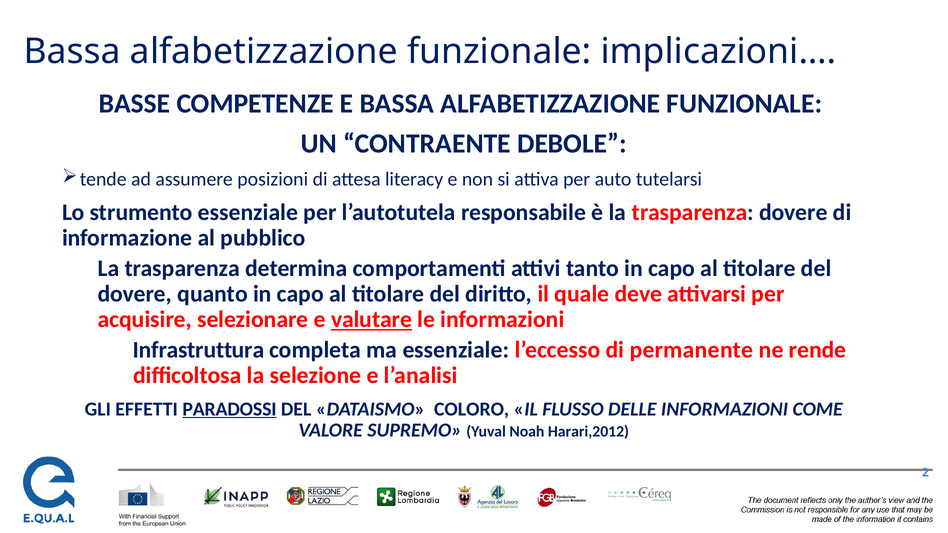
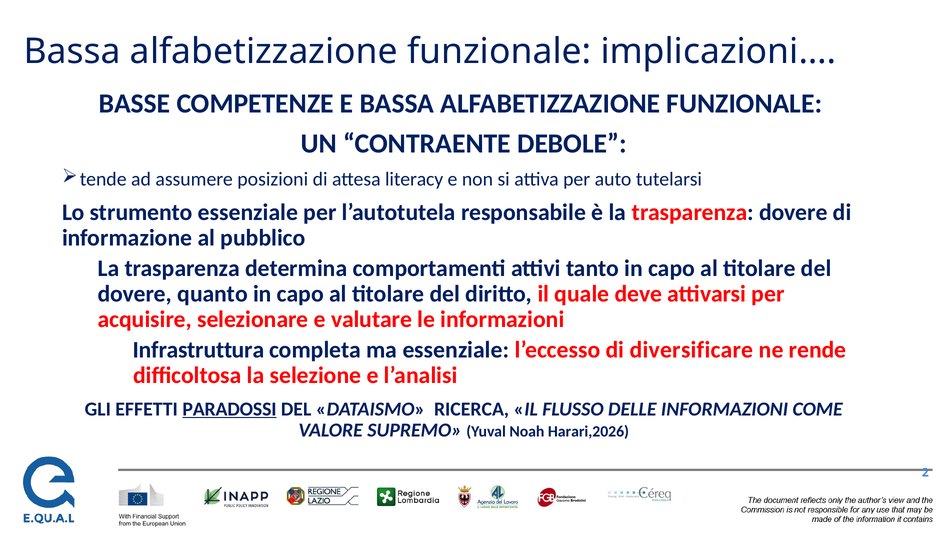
valutare underline: present -> none
permanente: permanente -> diversificare
COLORO: COLORO -> RICERCA
Harari,2012: Harari,2012 -> Harari,2026
